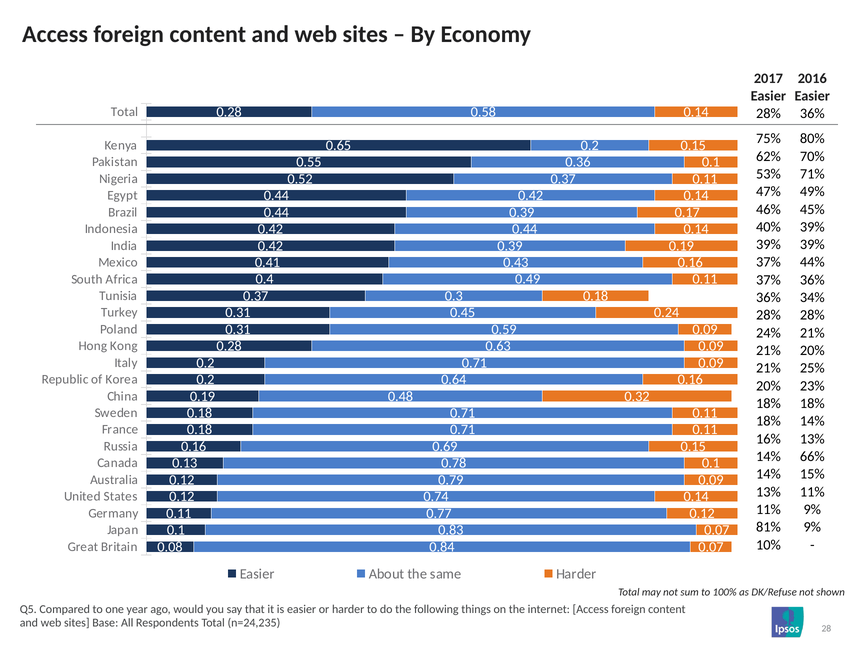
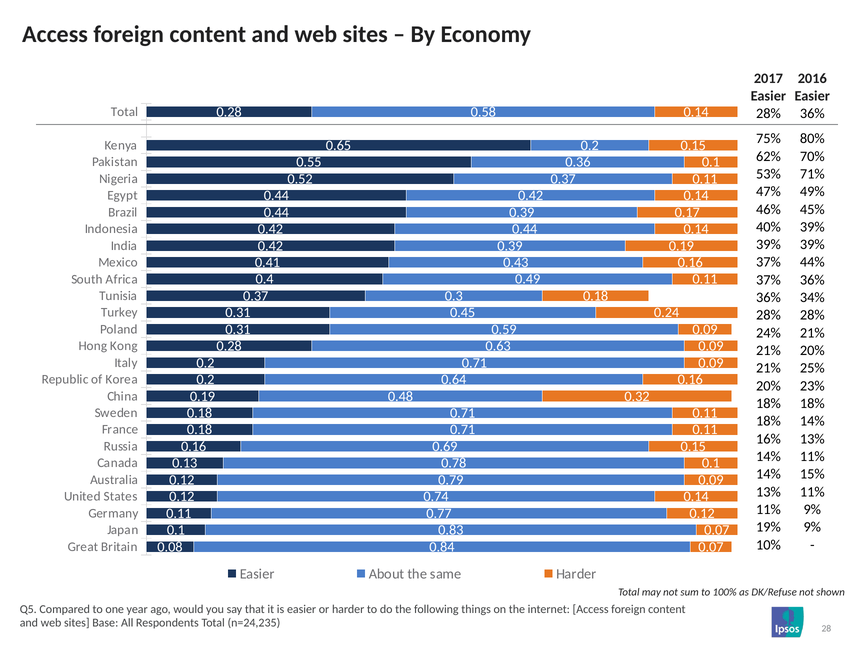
14% 66%: 66% -> 11%
81%: 81% -> 19%
